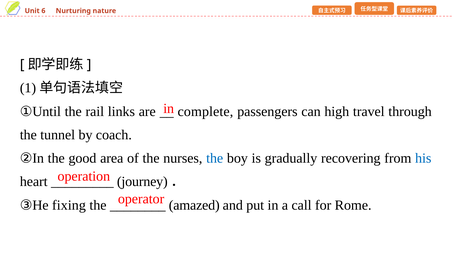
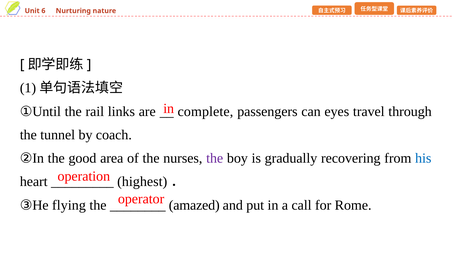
high: high -> eyes
the at (215, 158) colour: blue -> purple
journey: journey -> highest
fixing: fixing -> flying
